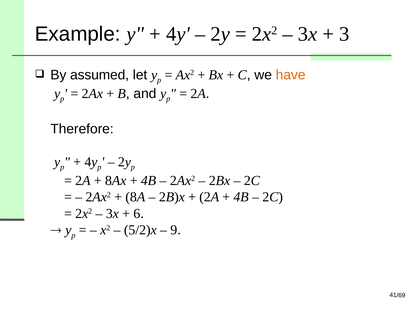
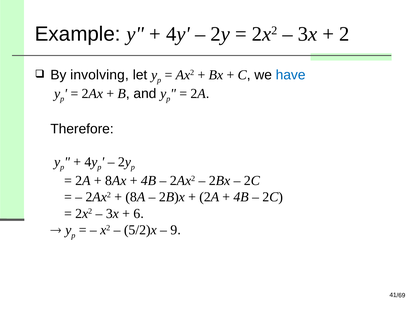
3: 3 -> 2
assumed: assumed -> involving
have colour: orange -> blue
